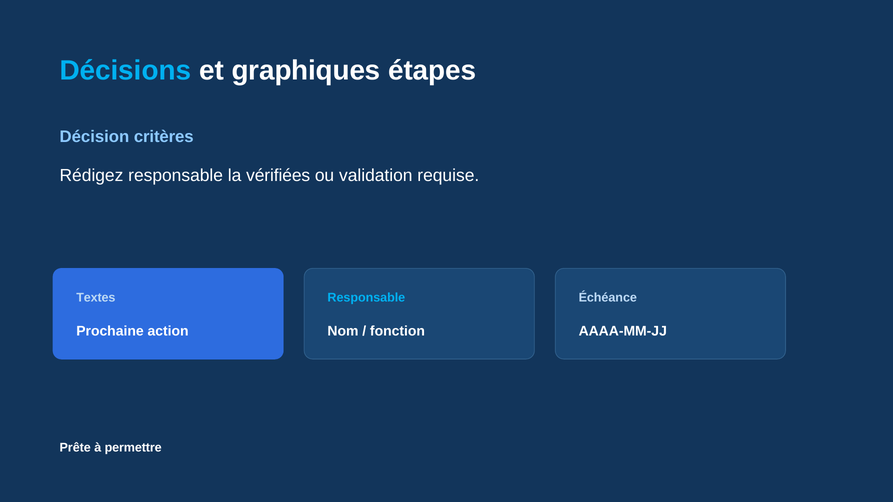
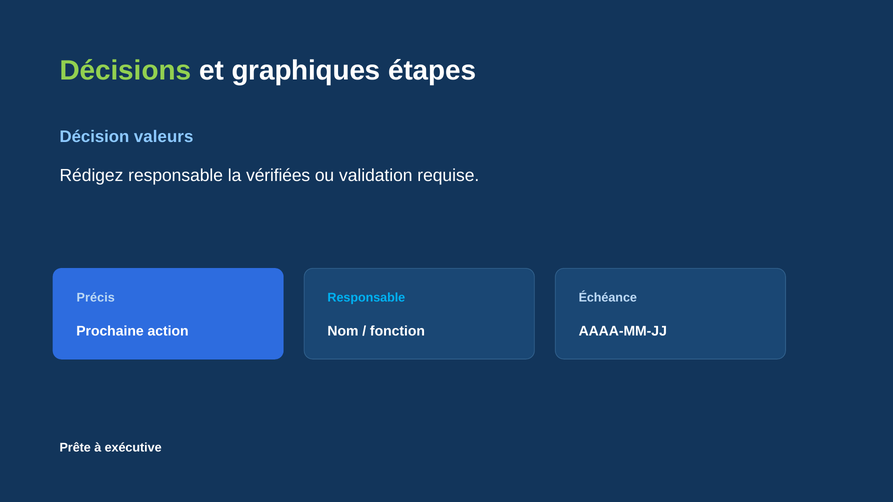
Décisions colour: light blue -> light green
critères: critères -> valeurs
Textes: Textes -> Précis
permettre: permettre -> exécutive
